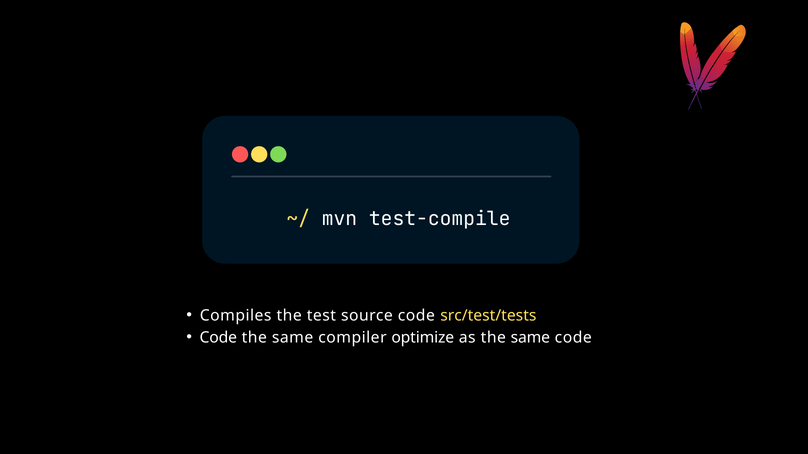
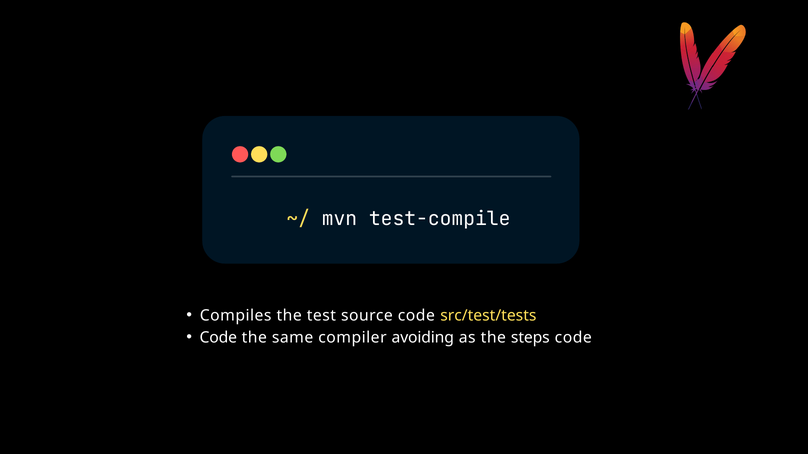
optimize: optimize -> avoiding
as the same: same -> steps
